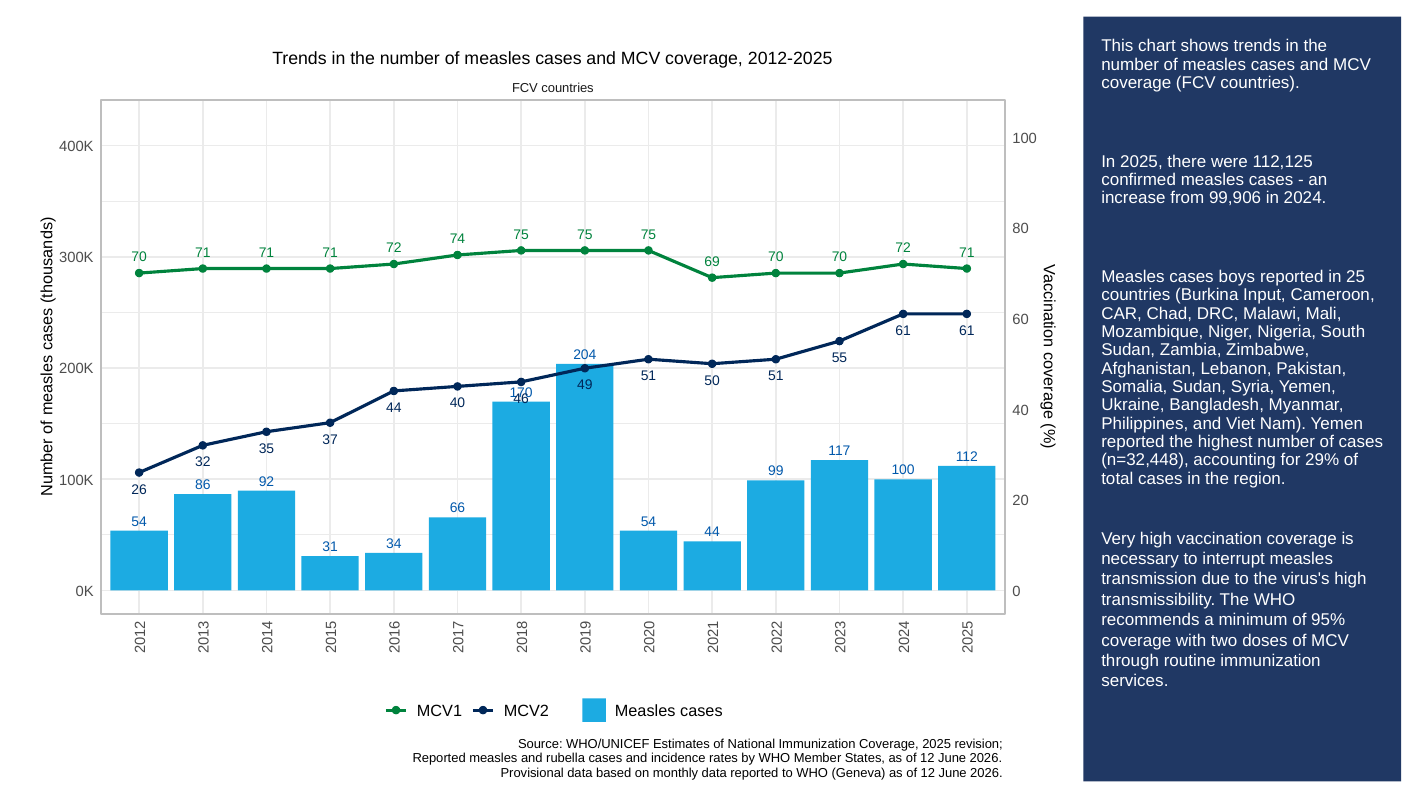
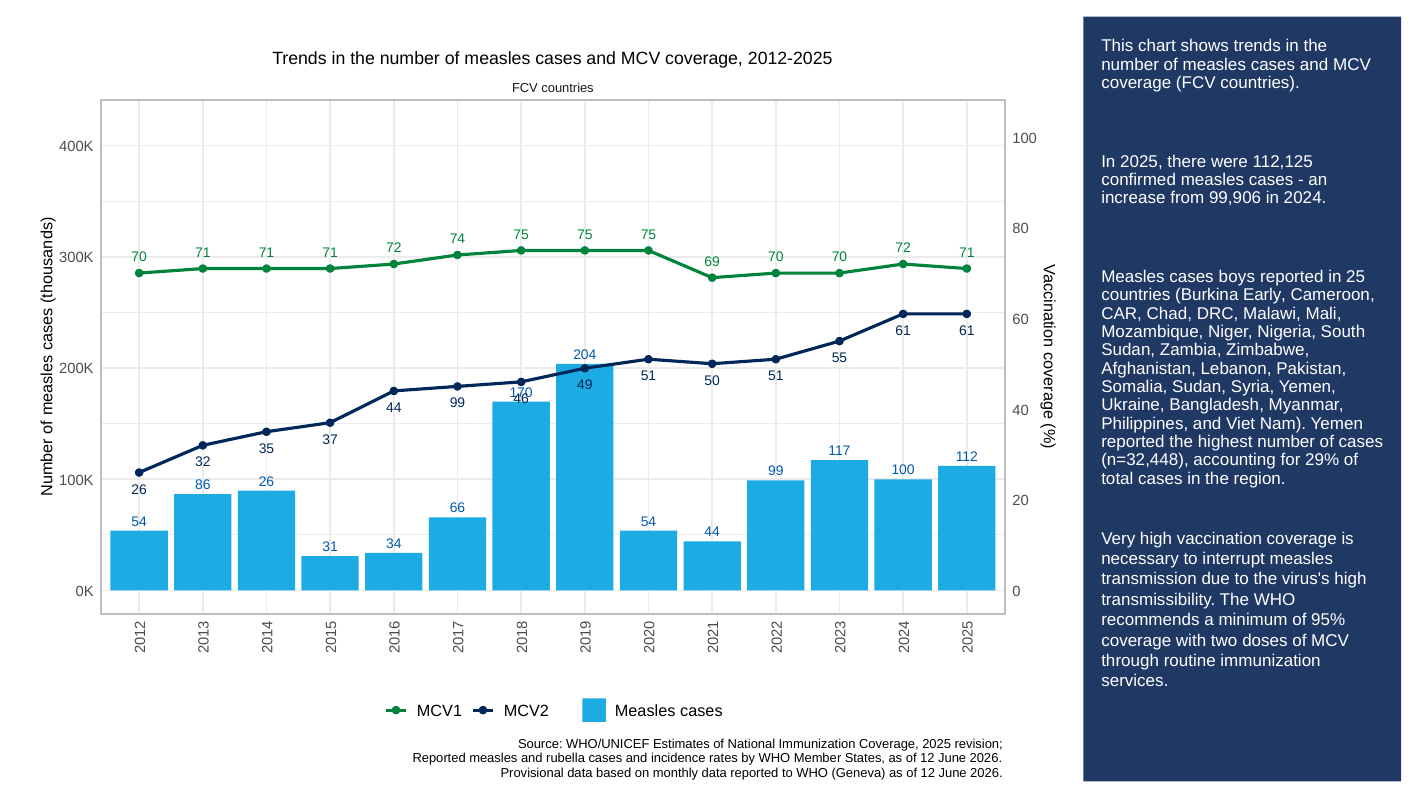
Input: Input -> Early
40 at (457, 403): 40 -> 99
86 92: 92 -> 26
